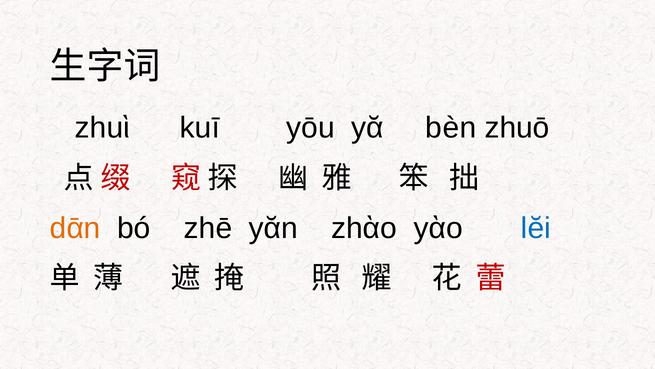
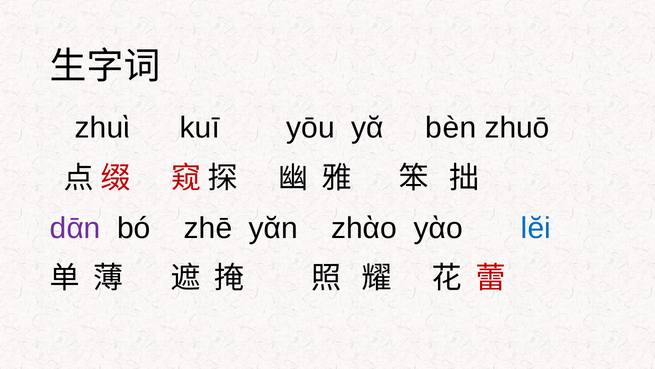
dᾱn colour: orange -> purple
